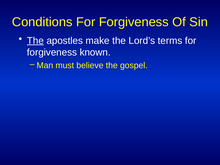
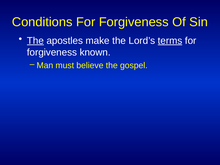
terms underline: none -> present
